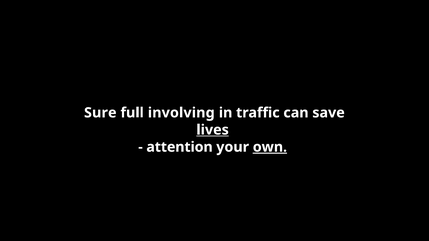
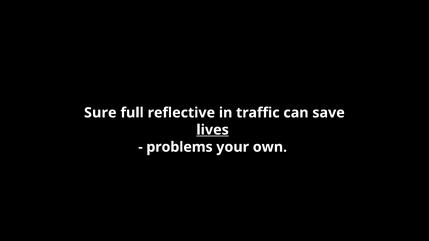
involving: involving -> reflective
attention: attention -> problems
own underline: present -> none
